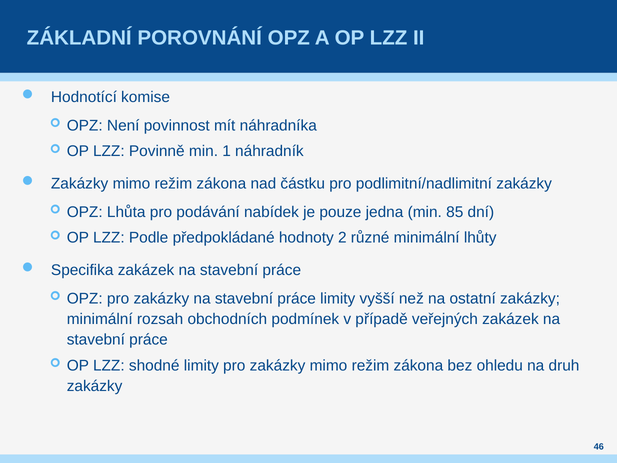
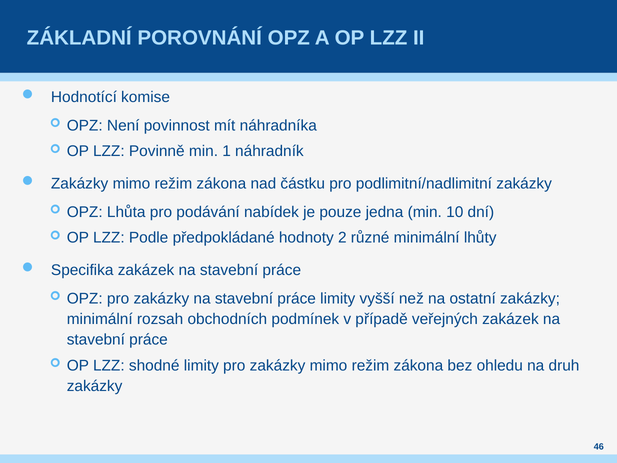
85: 85 -> 10
